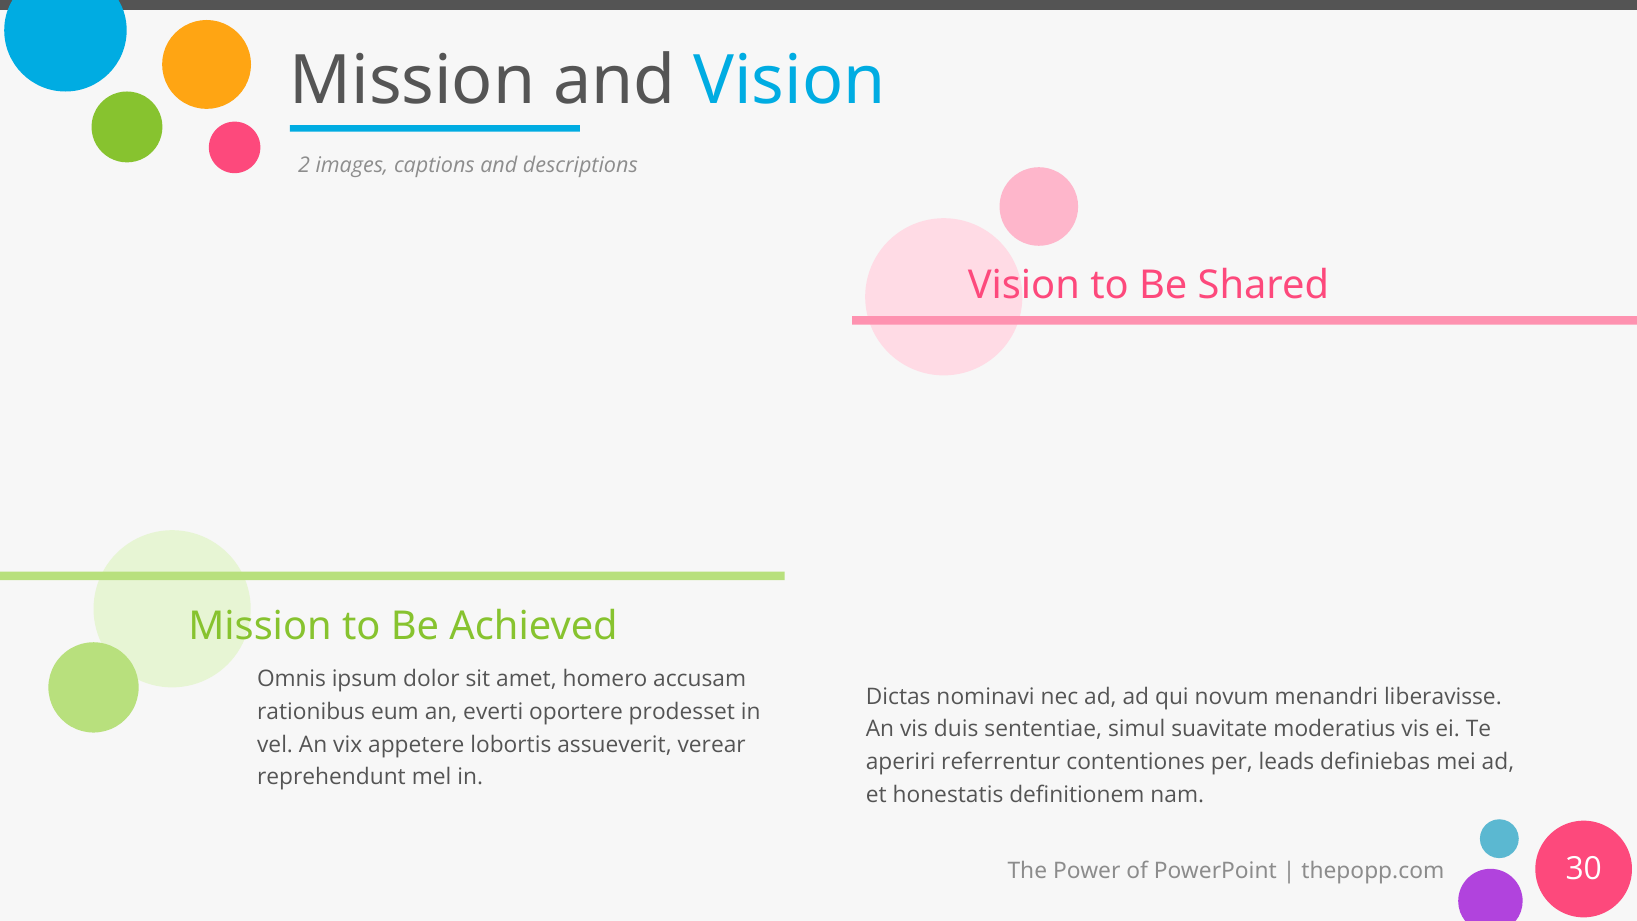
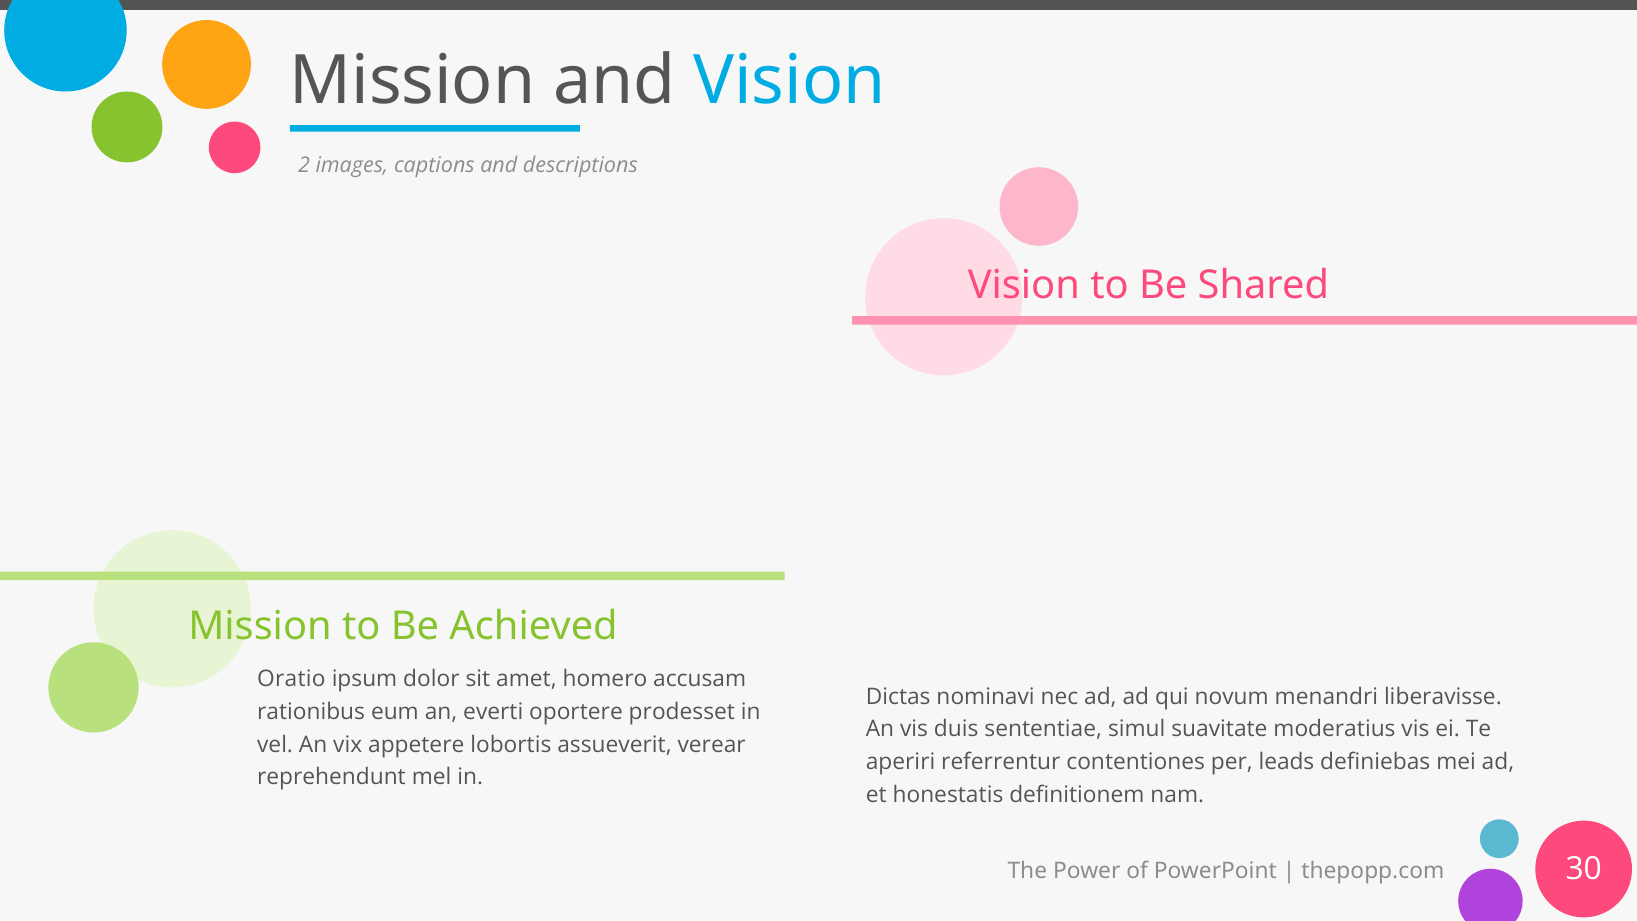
Omnis: Omnis -> Oratio
